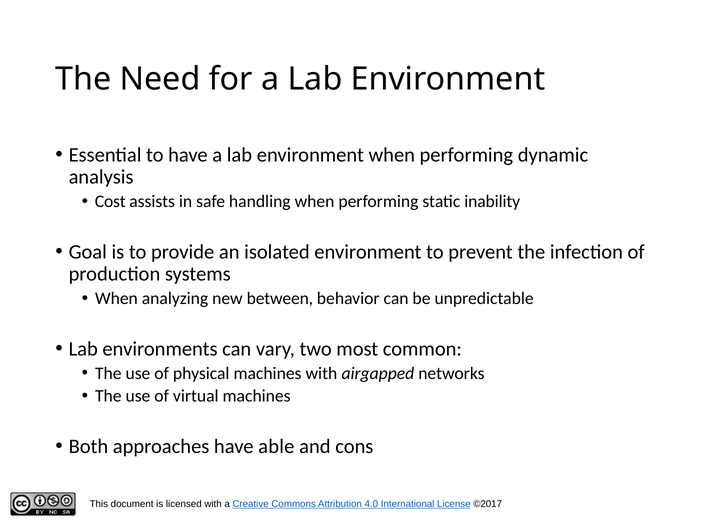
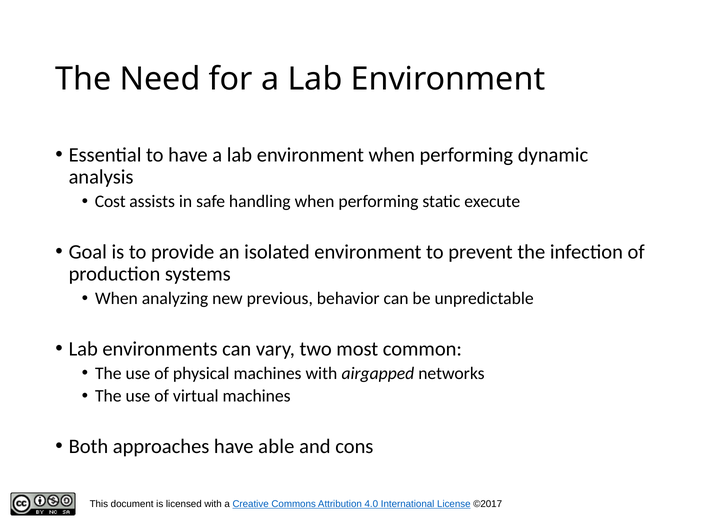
inability: inability -> execute
between: between -> previous
